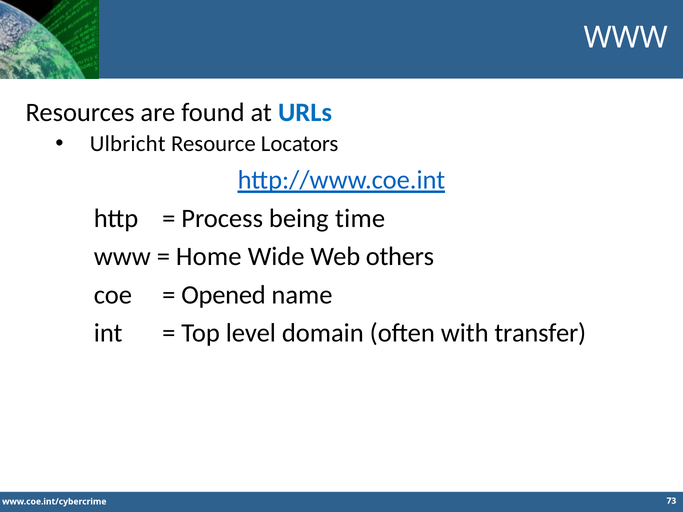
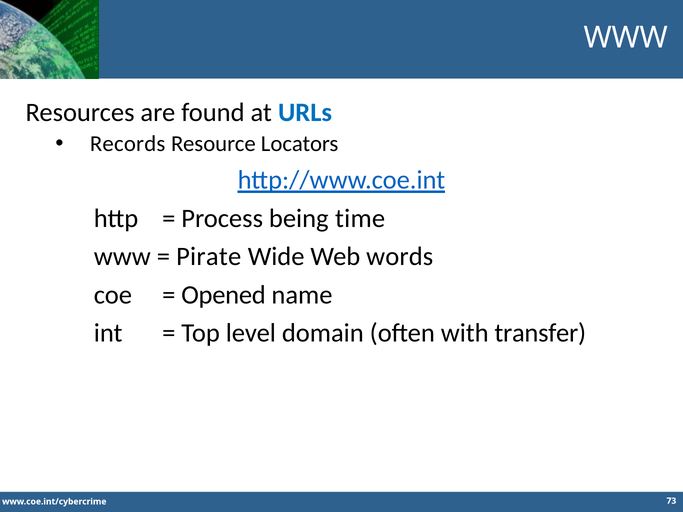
Ulbricht: Ulbricht -> Records
Home: Home -> Pirate
others: others -> words
